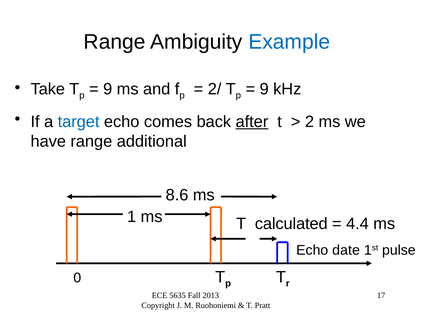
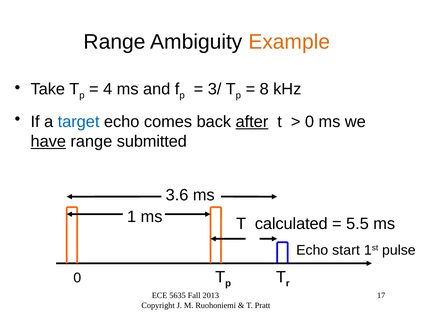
Example colour: blue -> orange
9 at (108, 89): 9 -> 4
2/: 2/ -> 3/
9 at (264, 89): 9 -> 8
2 at (310, 122): 2 -> 0
have underline: none -> present
additional: additional -> submitted
8.6: 8.6 -> 3.6
4.4: 4.4 -> 5.5
date: date -> start
